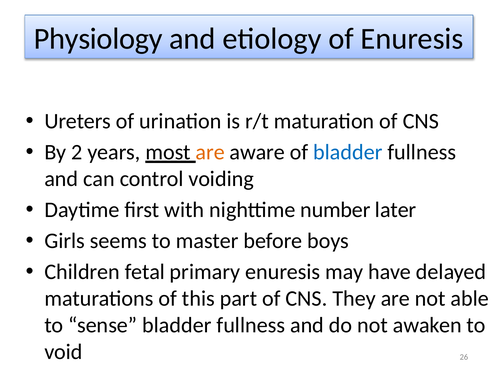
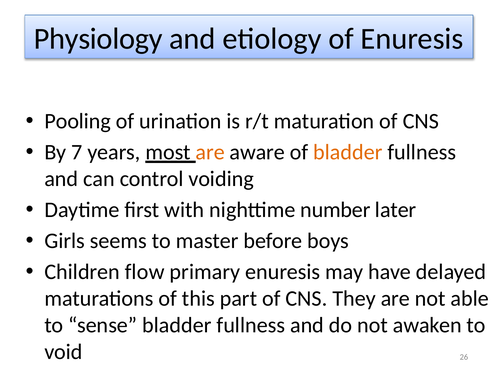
Ureters: Ureters -> Pooling
2: 2 -> 7
bladder at (348, 152) colour: blue -> orange
fetal: fetal -> flow
